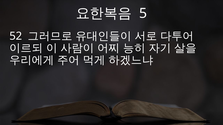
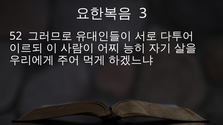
5: 5 -> 3
